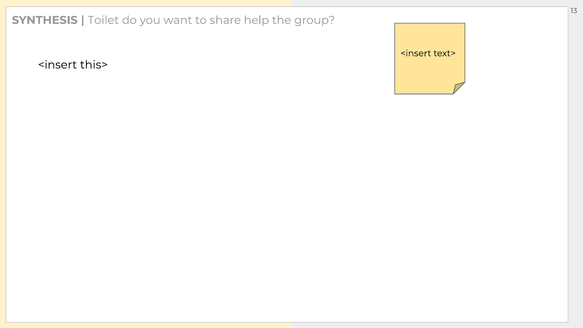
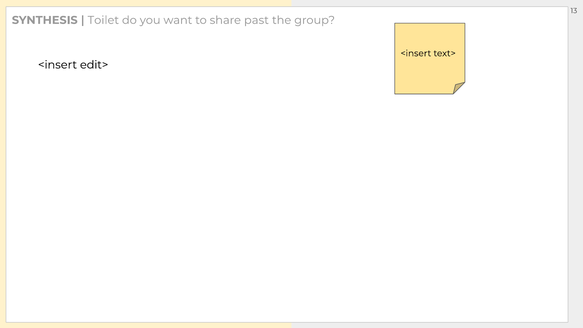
help: help -> past
this>: this> -> edit>
